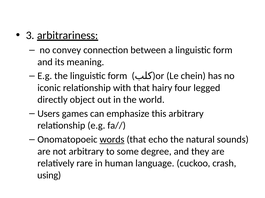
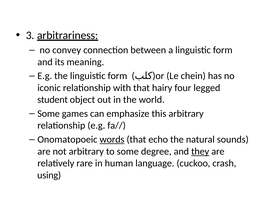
directly: directly -> student
Users at (49, 114): Users -> Some
they underline: none -> present
